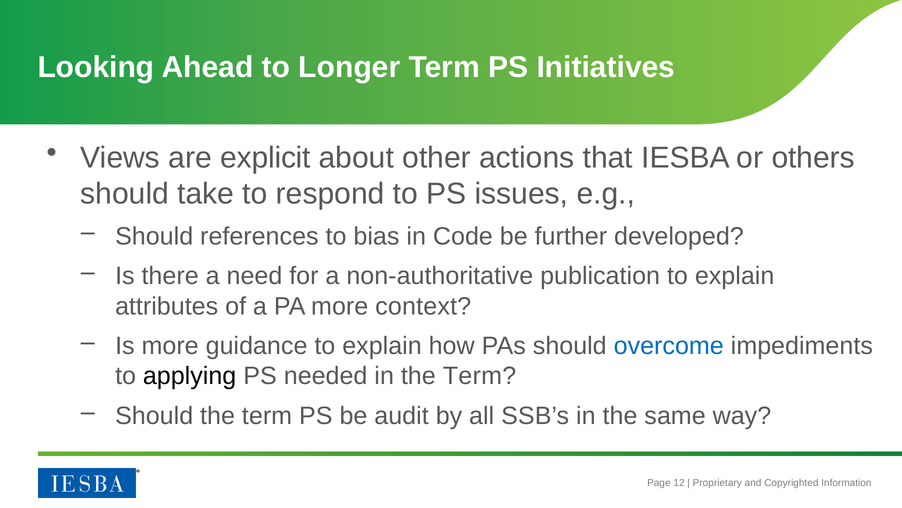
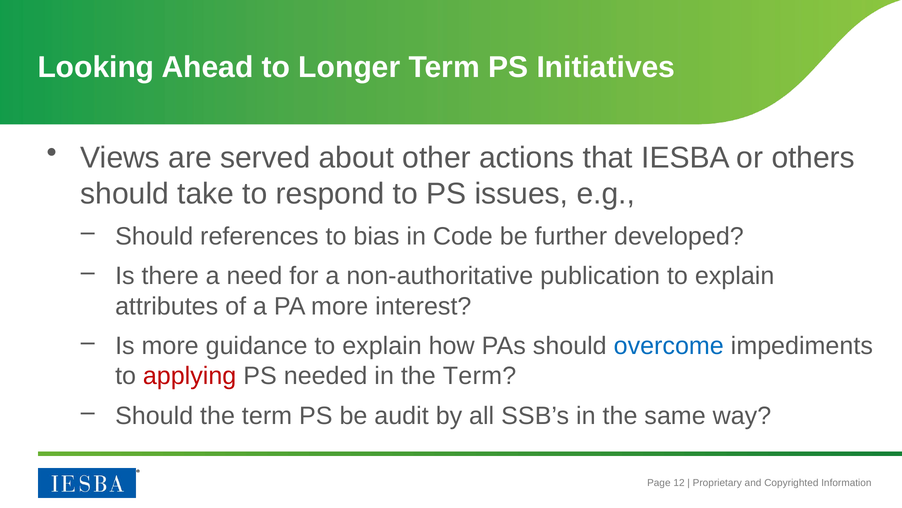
explicit: explicit -> served
context: context -> interest
applying colour: black -> red
